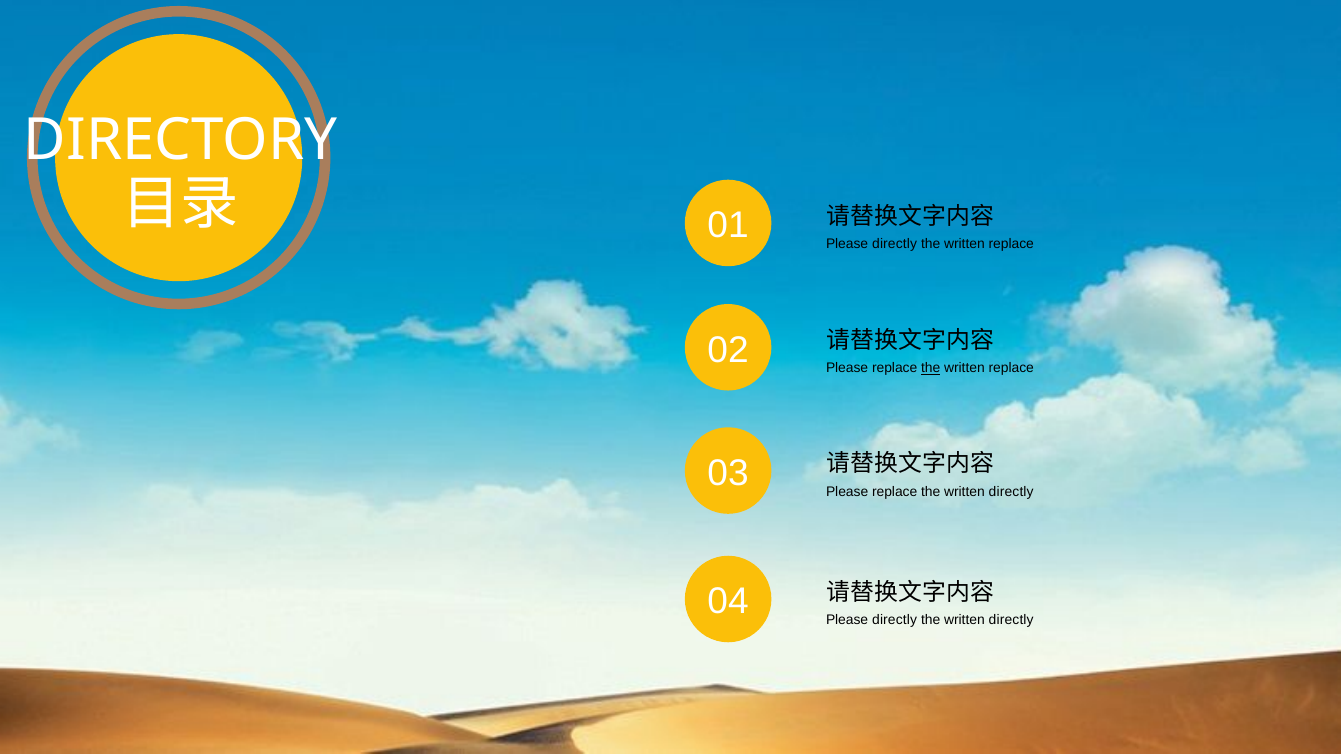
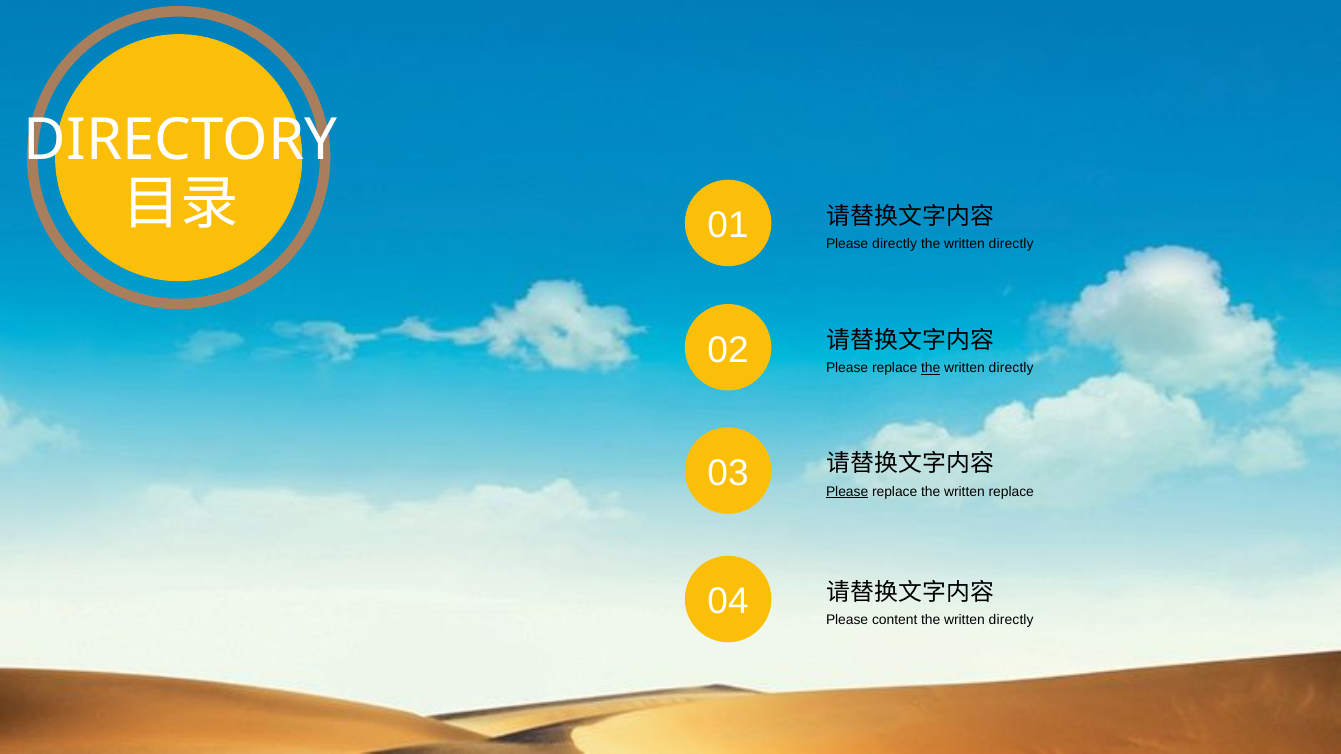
replace at (1011, 244): replace -> directly
replace at (1011, 368): replace -> directly
Please at (847, 492) underline: none -> present
replace the written directly: directly -> replace
04 Please directly: directly -> content
